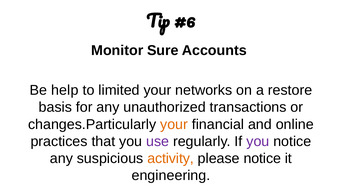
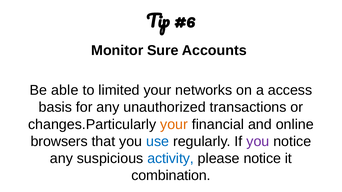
help: help -> able
restore: restore -> access
practices: practices -> browsers
use colour: purple -> blue
activity colour: orange -> blue
engineering: engineering -> combination
